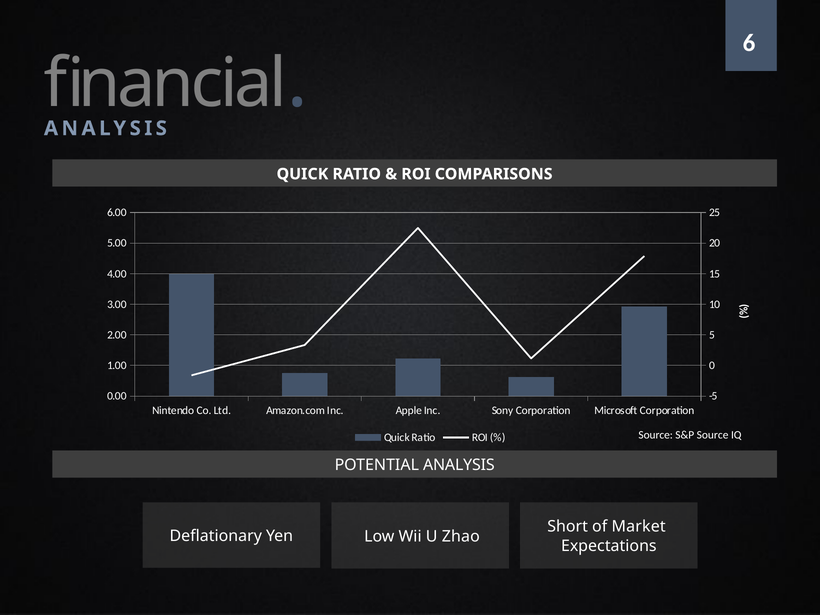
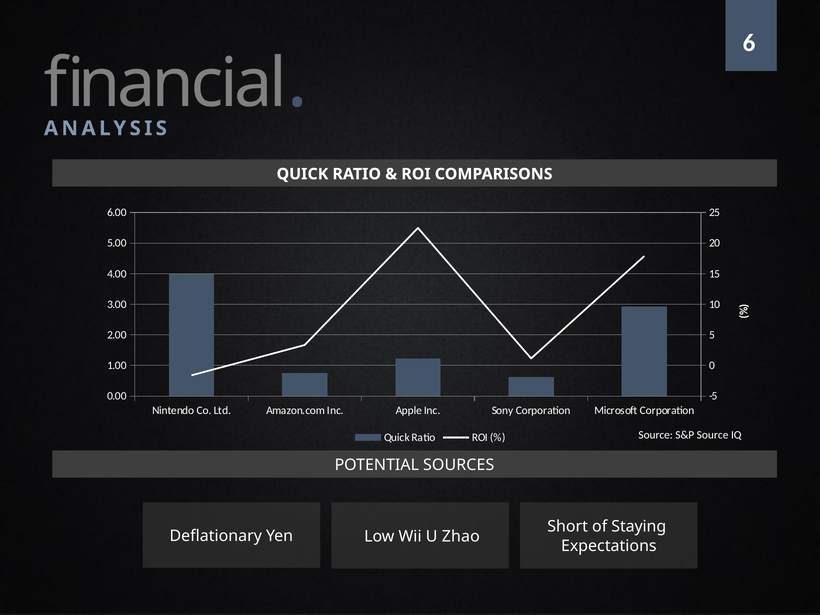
POTENTIAL ANALYSIS: ANALYSIS -> SOURCES
Market: Market -> Staying
